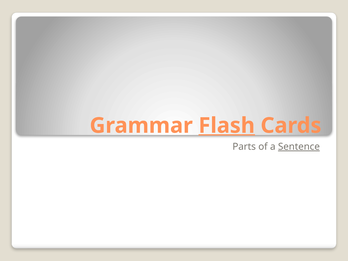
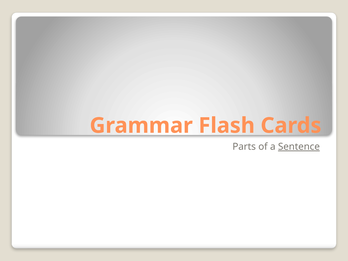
Flash underline: present -> none
